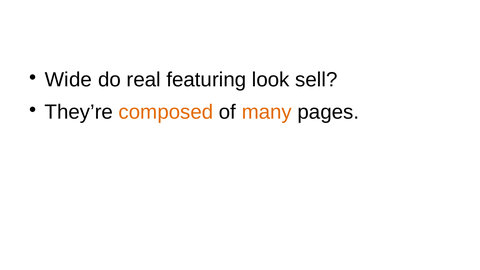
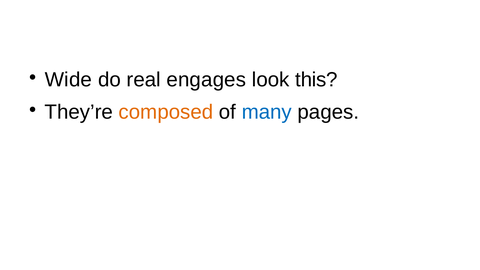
featuring: featuring -> engages
sell: sell -> this
many colour: orange -> blue
